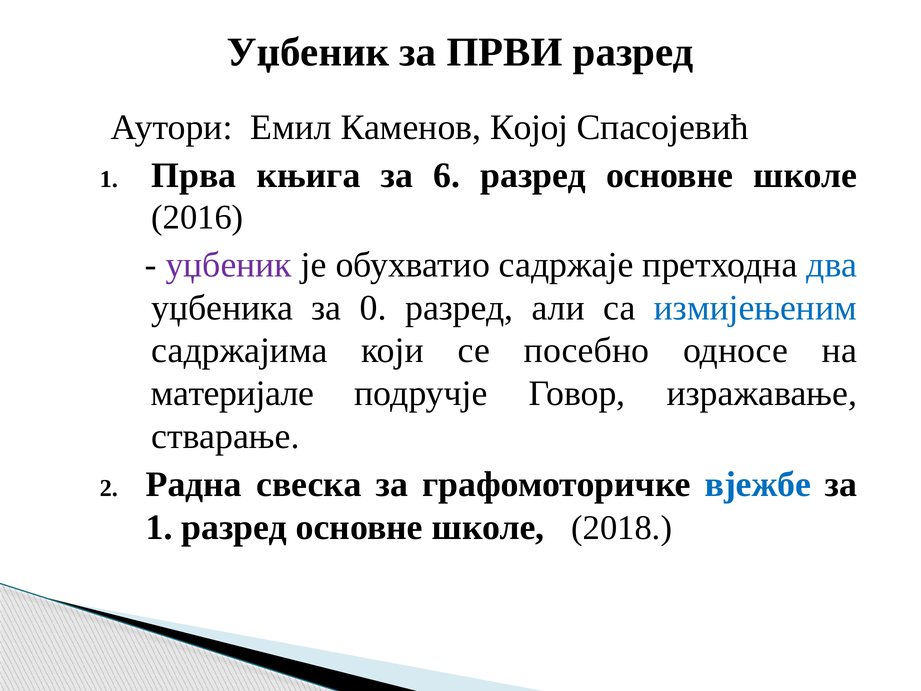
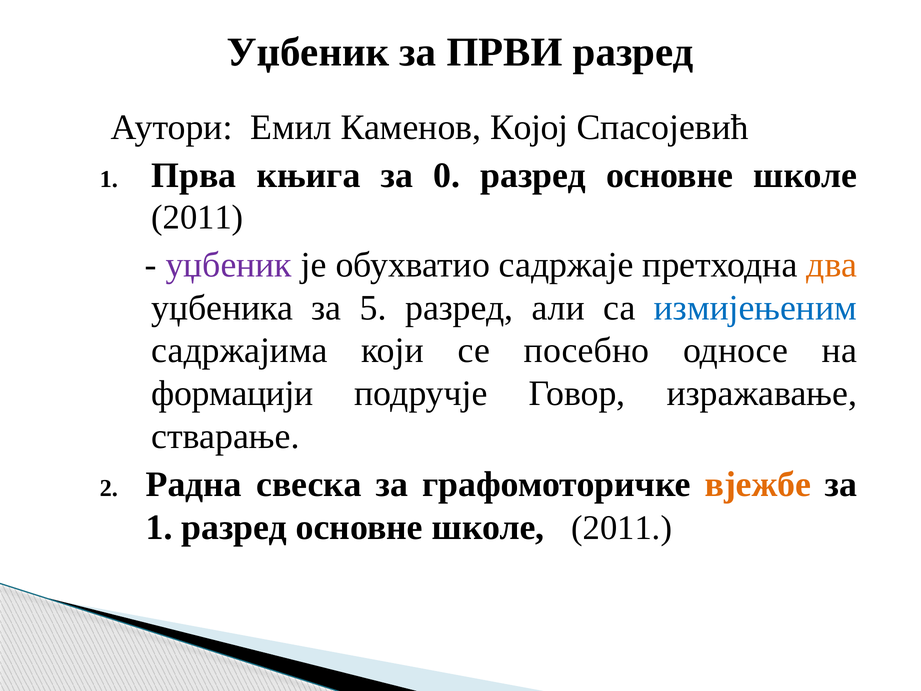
6: 6 -> 0
2016 at (197, 217): 2016 -> 2011
два colour: blue -> orange
0: 0 -> 5
материјале: материјале -> формацији
вјежбе colour: blue -> orange
2018 at (622, 528): 2018 -> 2011
